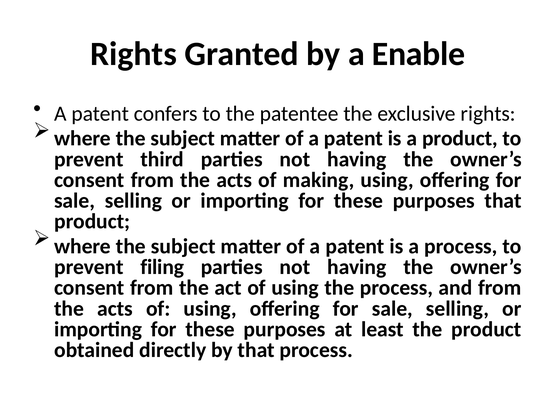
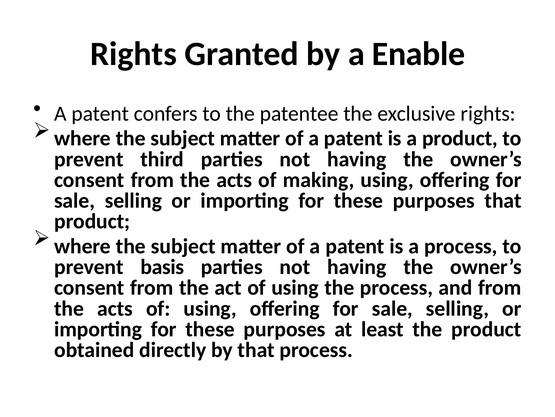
filing: filing -> basis
